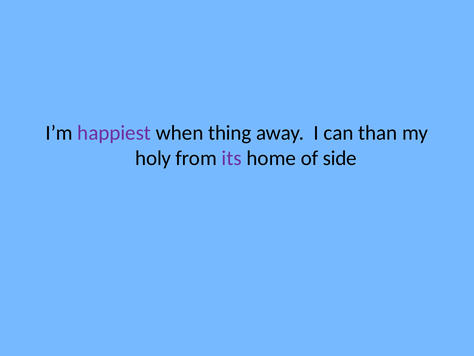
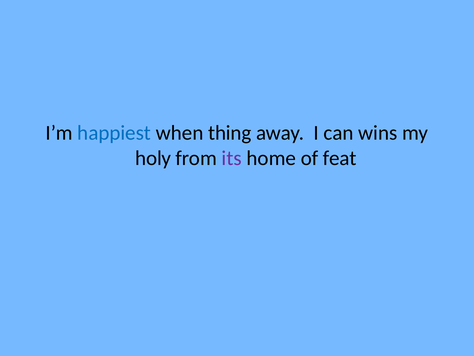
happiest colour: purple -> blue
than: than -> wins
side: side -> feat
